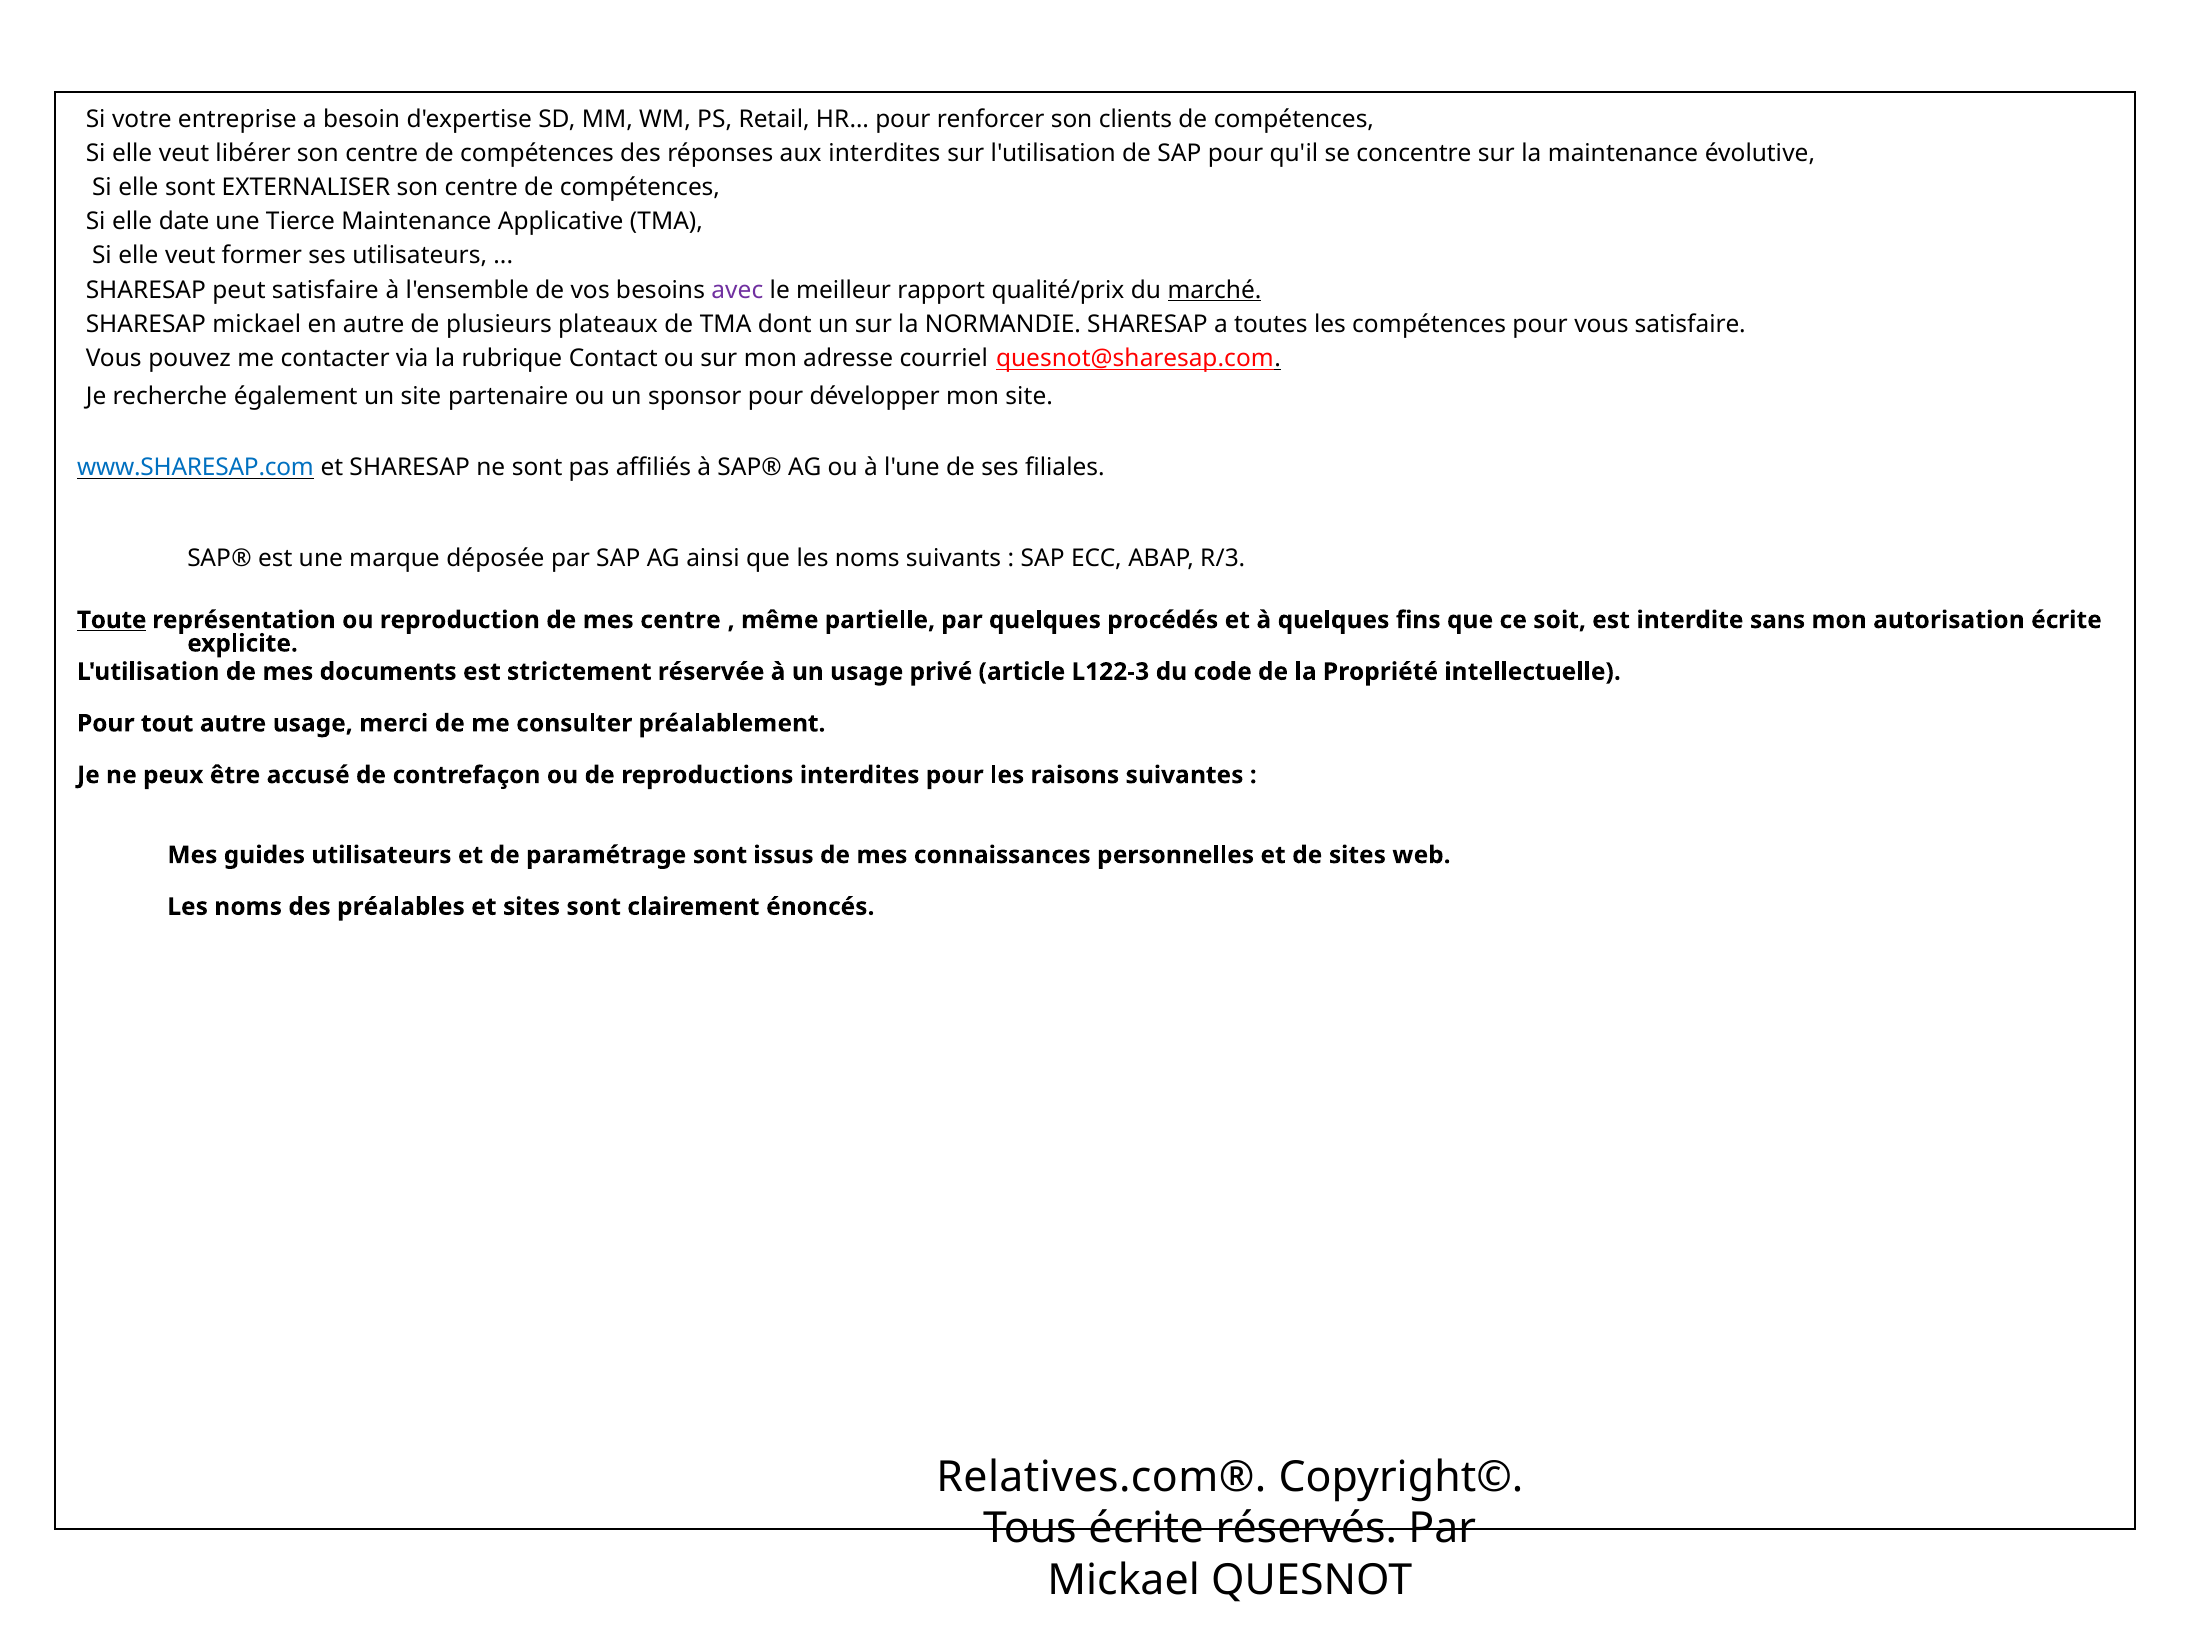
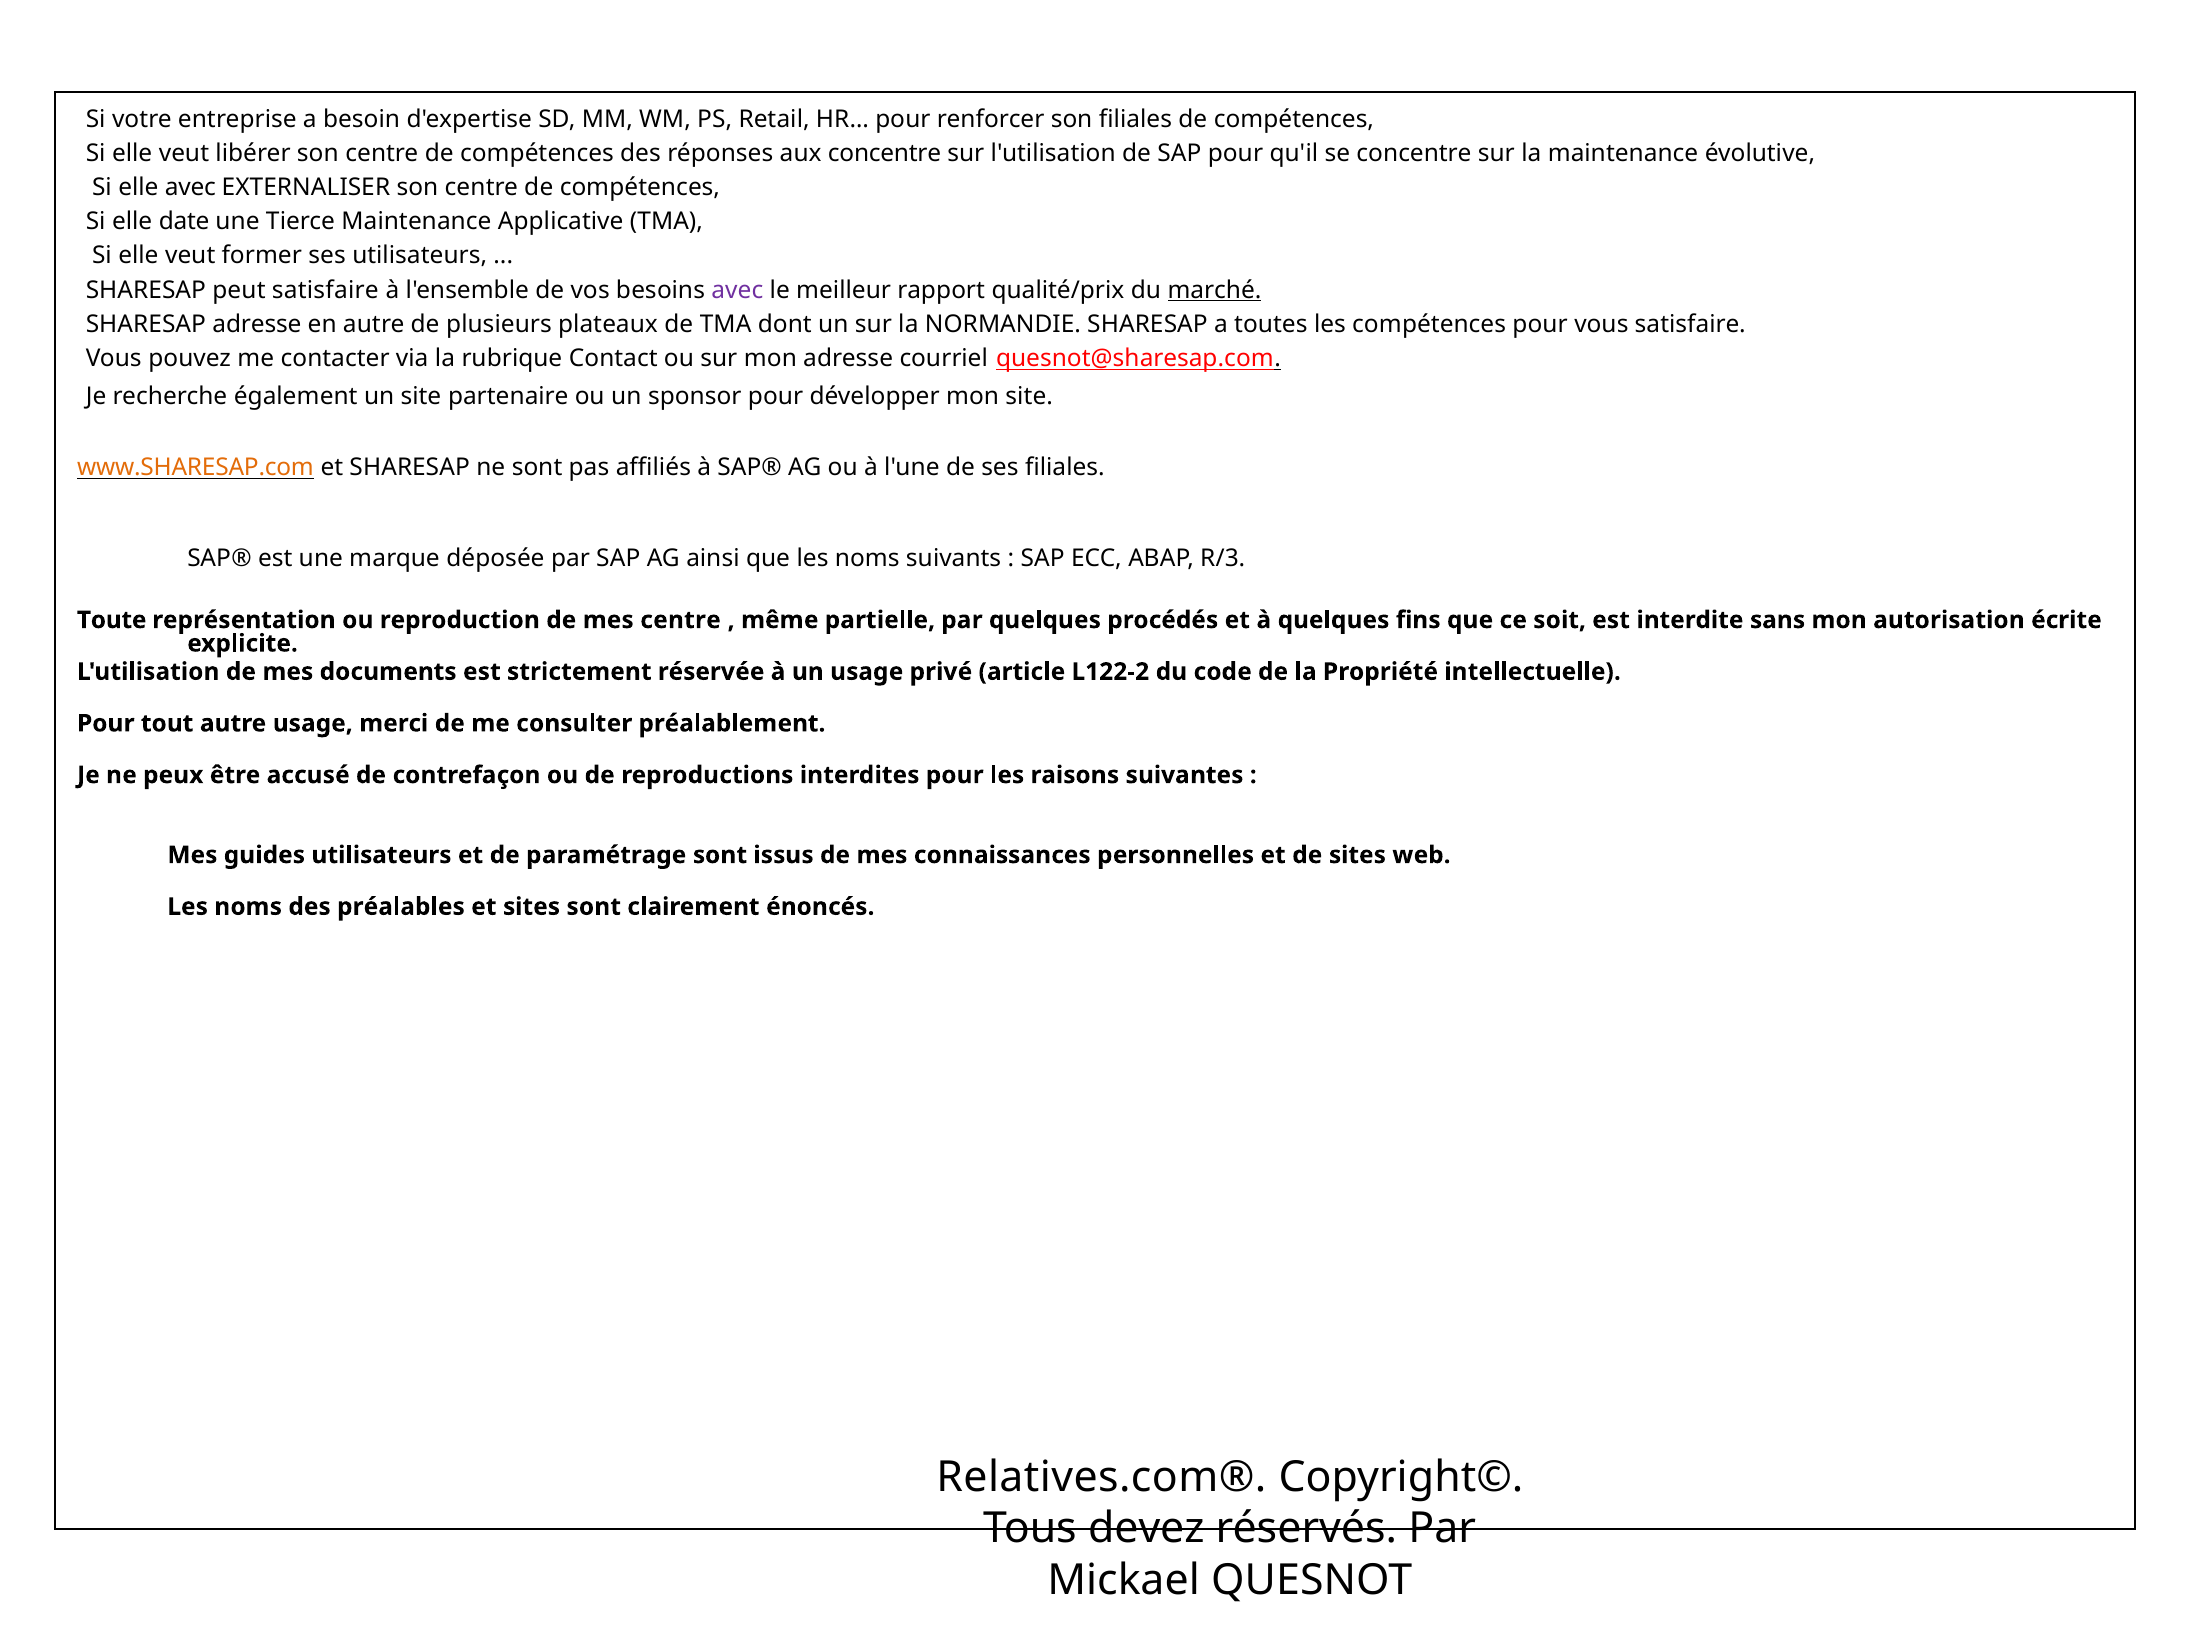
son clients: clients -> filiales
aux interdites: interdites -> concentre
elle sont: sont -> avec
SHARESAP mickael: mickael -> adresse
www.SHARESAP.com colour: blue -> orange
Toute underline: present -> none
L122-3: L122-3 -> L122-2
Tous écrite: écrite -> devez
